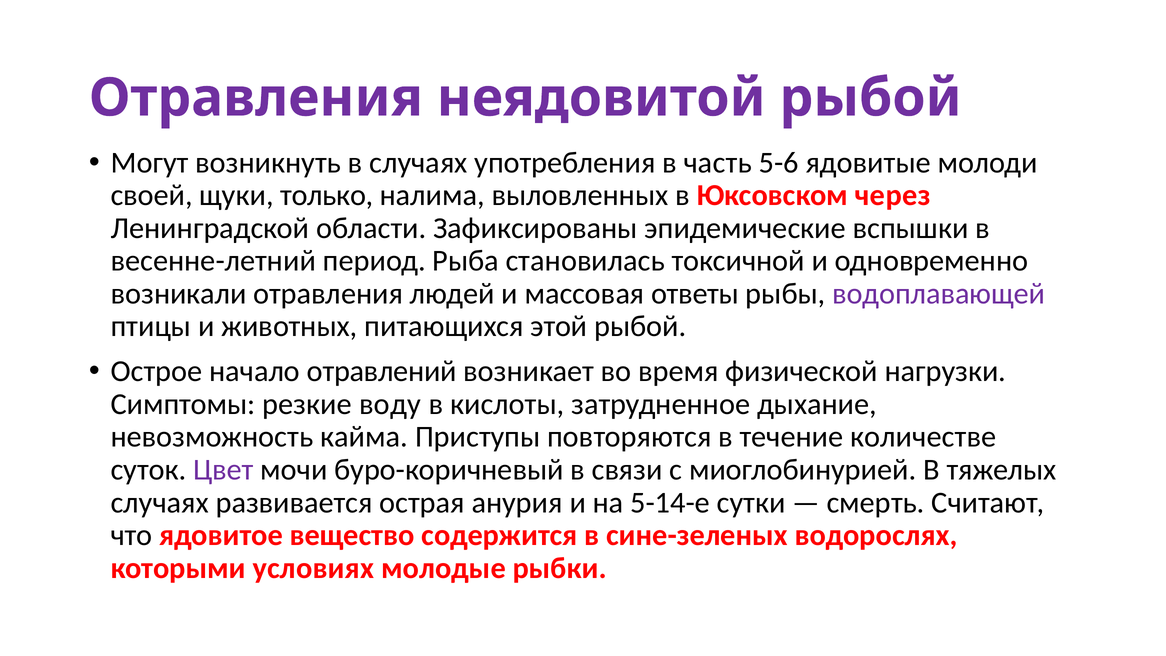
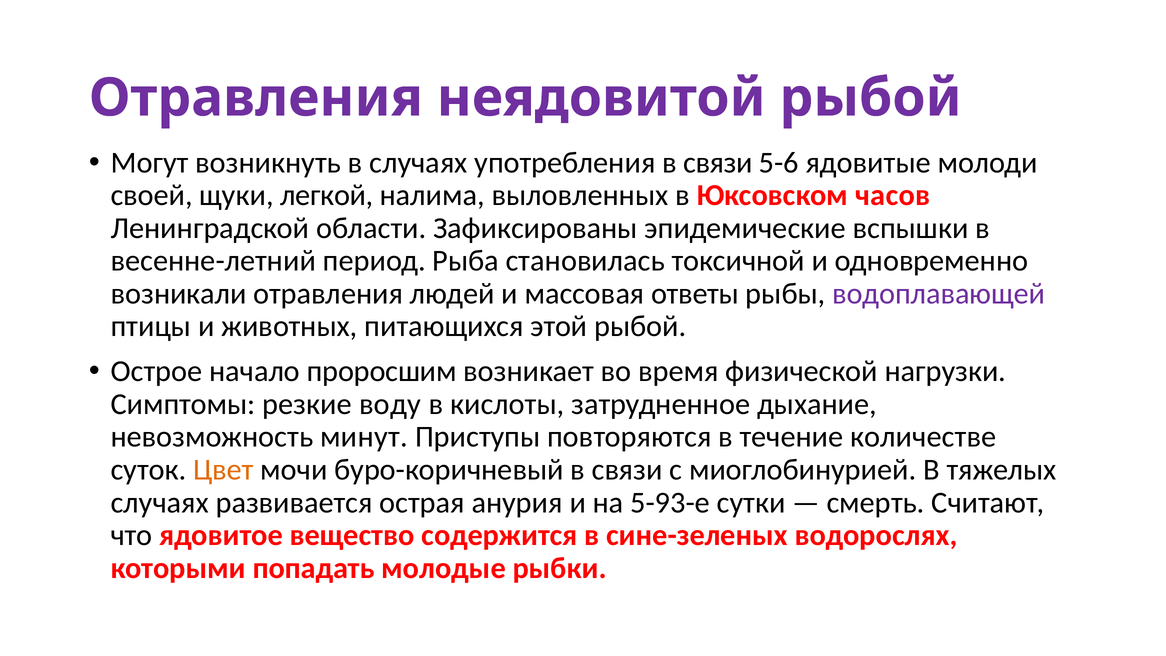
употребления в часть: часть -> связи
только: только -> легкой
через: через -> часов
отравлений: отравлений -> проросшим
кайма: кайма -> минут
Цвет colour: purple -> orange
5-14-е: 5-14-е -> 5-93-е
условиях: условиях -> попадать
